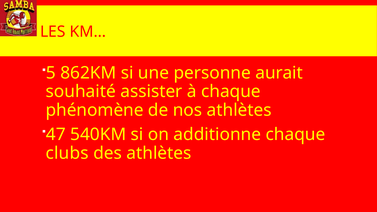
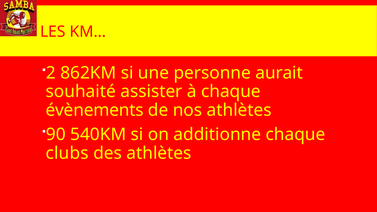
5: 5 -> 2
phénomène: phénomène -> évènements
47: 47 -> 90
